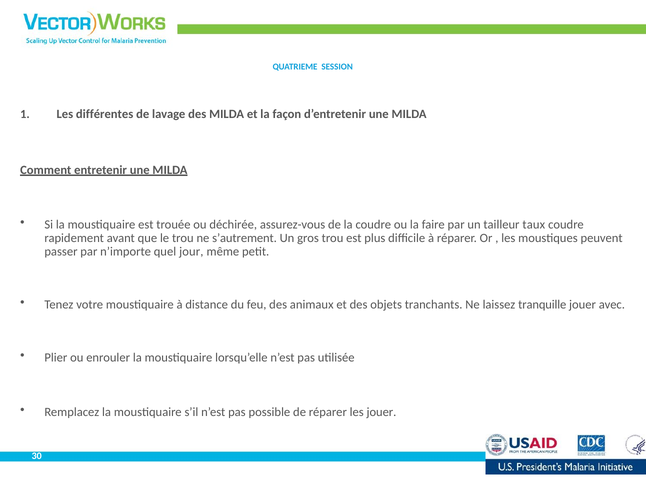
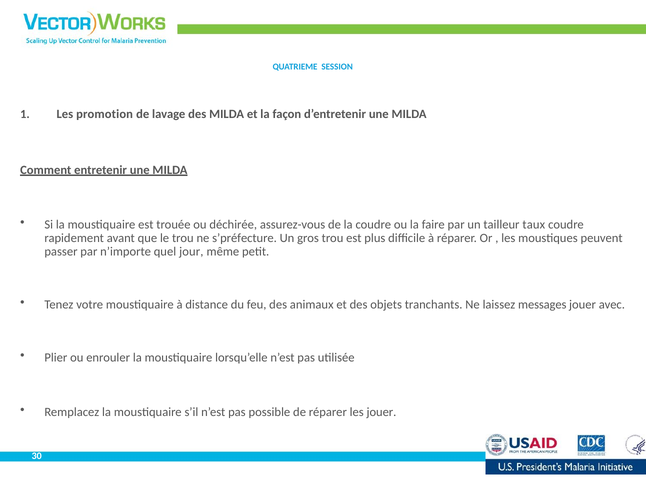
différentes: différentes -> promotion
s’autrement: s’autrement -> s’préfecture
tranquille: tranquille -> messages
